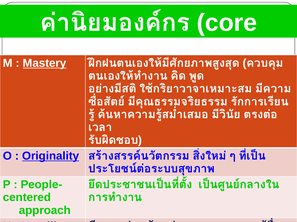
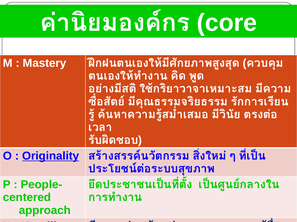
Mastery underline: present -> none
